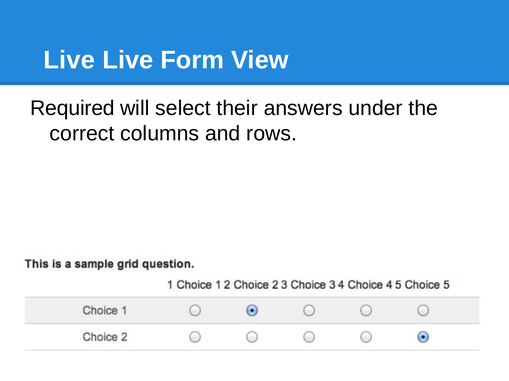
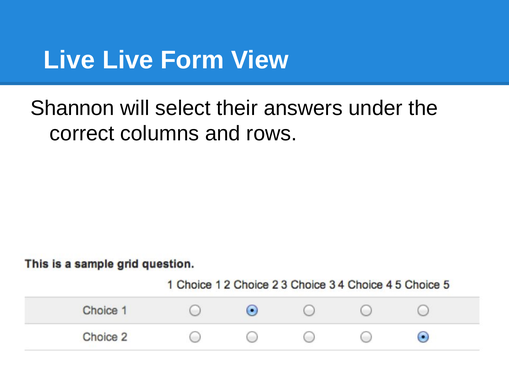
Required: Required -> Shannon
